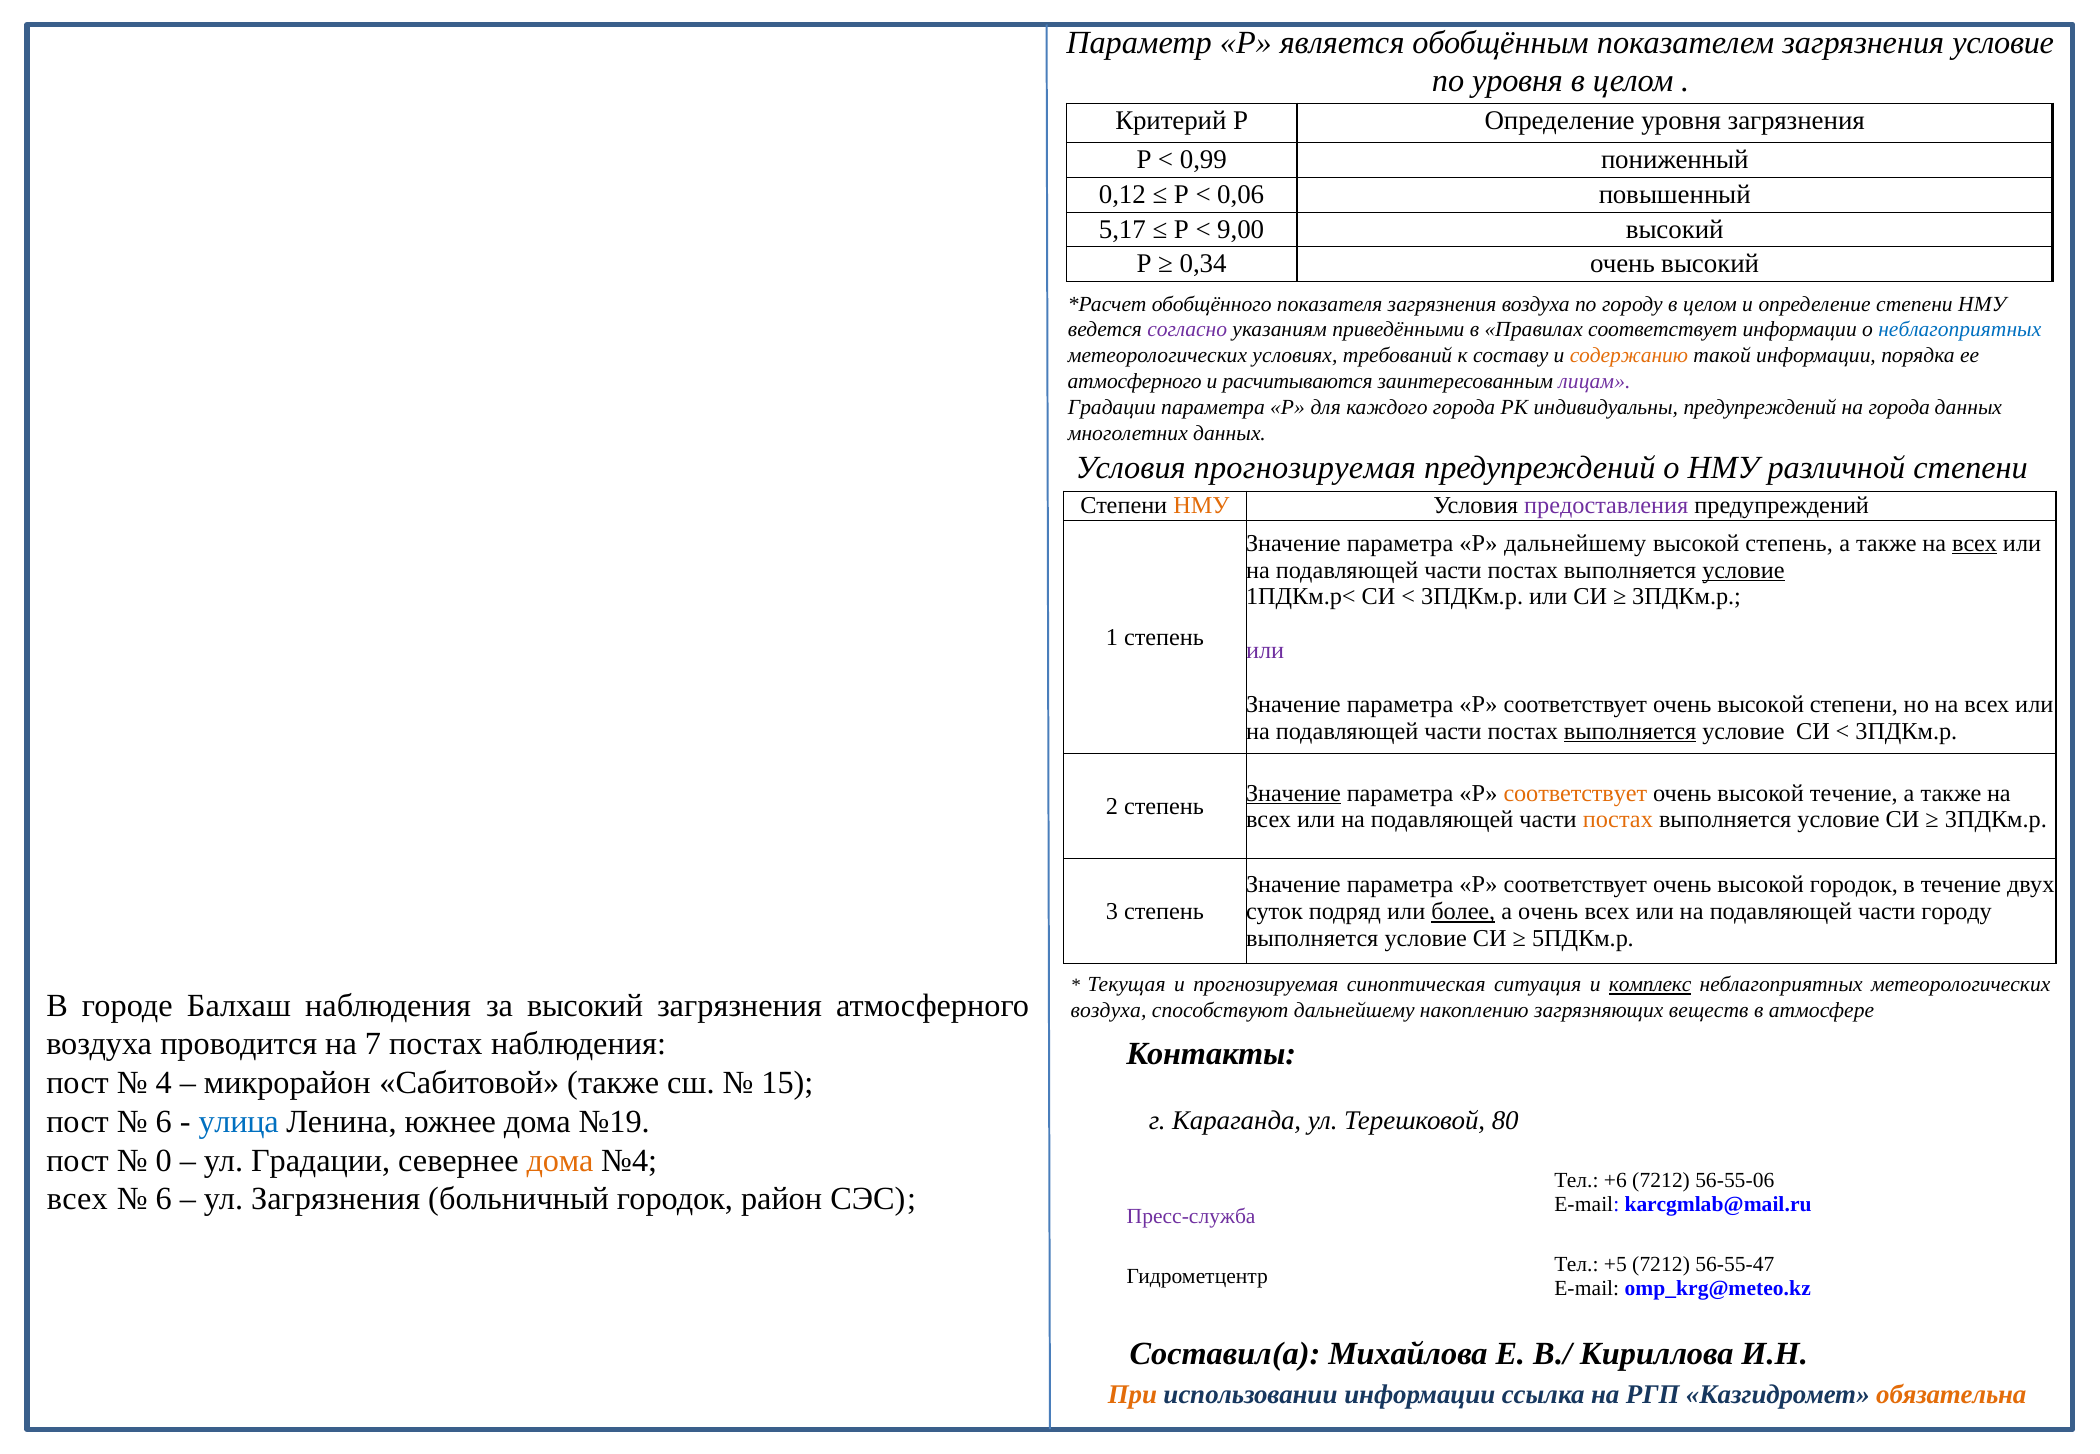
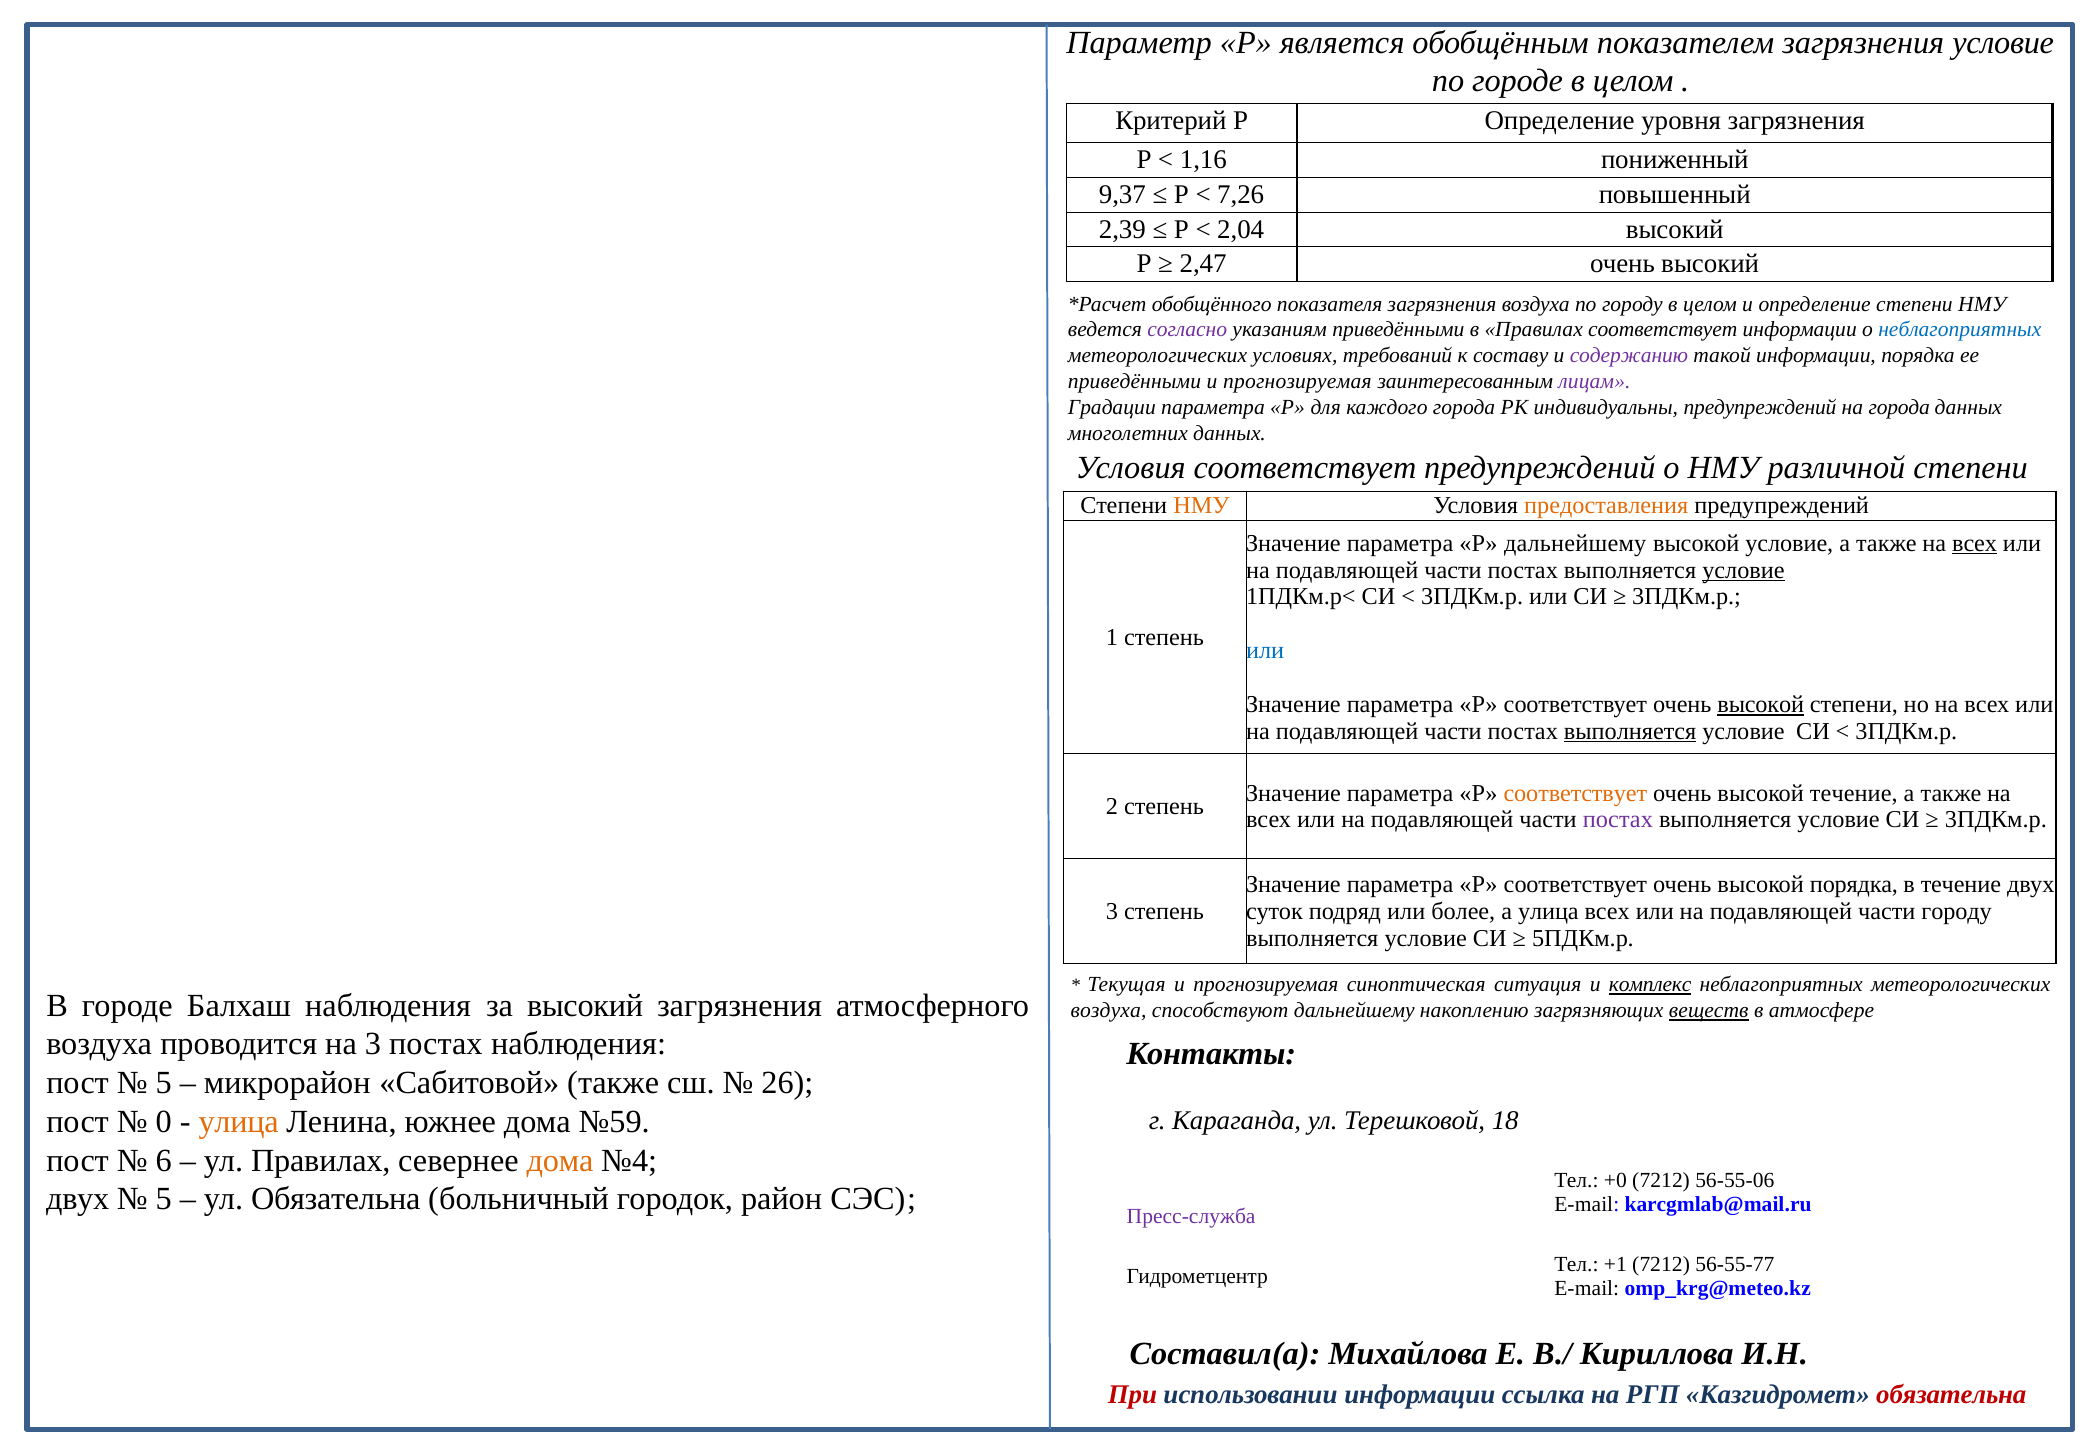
по уровня: уровня -> городе
0,99: 0,99 -> 1,16
0,12: 0,12 -> 9,37
0,06: 0,06 -> 7,26
5,17: 5,17 -> 2,39
9,00: 9,00 -> 2,04
0,34: 0,34 -> 2,47
содержанию colour: orange -> purple
атмосферного at (1135, 381): атмосферного -> приведёнными
расчитываются at (1298, 381): расчитываются -> прогнозируемая
Условия прогнозируемая: прогнозируемая -> соответствует
предоставления colour: purple -> orange
высокой степень: степень -> условие
или at (1265, 651) colour: purple -> blue
высокой at (1761, 704) underline: none -> present
Значение at (1294, 793) underline: present -> none
постах at (1618, 820) colour: orange -> purple
высокой городок: городок -> порядка
более underline: present -> none
а очень: очень -> улица
веществ underline: none -> present
на 7: 7 -> 3
4 at (164, 1083): 4 -> 5
15: 15 -> 26
6 at (164, 1122): 6 -> 0
улица at (239, 1122) colour: blue -> orange
№19: №19 -> №59
80: 80 -> 18
0: 0 -> 6
ул Градации: Градации -> Правилах
+6: +6 -> +0
всех at (77, 1199): всех -> двух
6 at (164, 1199): 6 -> 5
ул Загрязнения: Загрязнения -> Обязательна
+5: +5 -> +1
56-55-47: 56-55-47 -> 56-55-77
При colour: orange -> red
обязательна at (1951, 1394) colour: orange -> red
